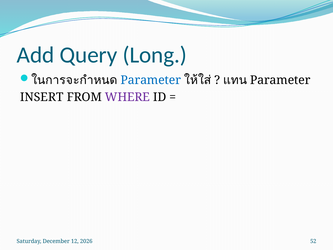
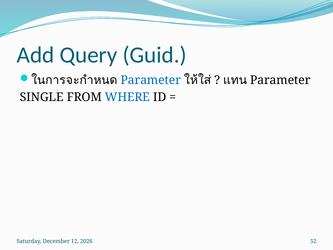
Long: Long -> Guid
INSERT: INSERT -> SINGLE
WHERE colour: purple -> blue
